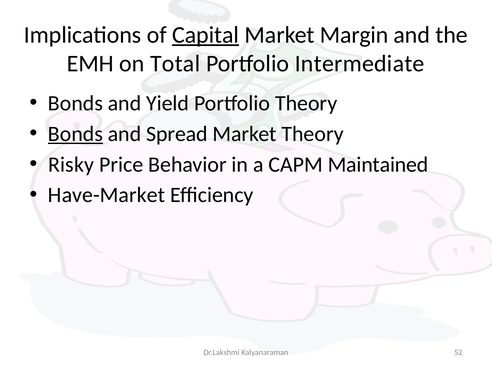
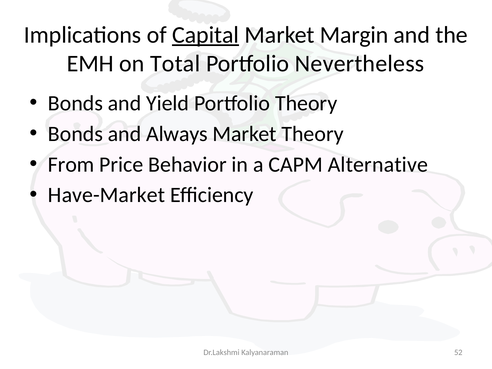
Intermediate: Intermediate -> Nevertheless
Bonds at (75, 134) underline: present -> none
Spread: Spread -> Always
Risky: Risky -> From
Maintained: Maintained -> Alternative
